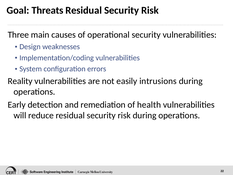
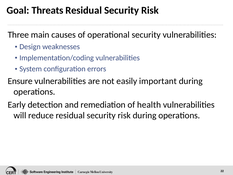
Reality: Reality -> Ensure
intrusions: intrusions -> important
